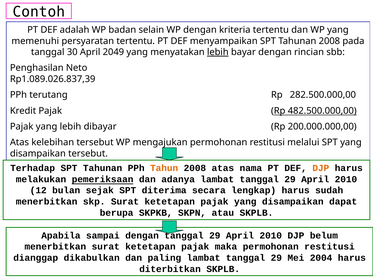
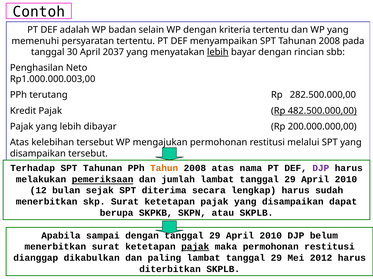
2049: 2049 -> 2037
Rp1.089.026.837,39: Rp1.089.026.837,39 -> Rp1.000.000.003,00
DJP at (321, 169) colour: orange -> purple
adanya: adanya -> jumlah
pajak at (195, 247) underline: none -> present
2004: 2004 -> 2012
